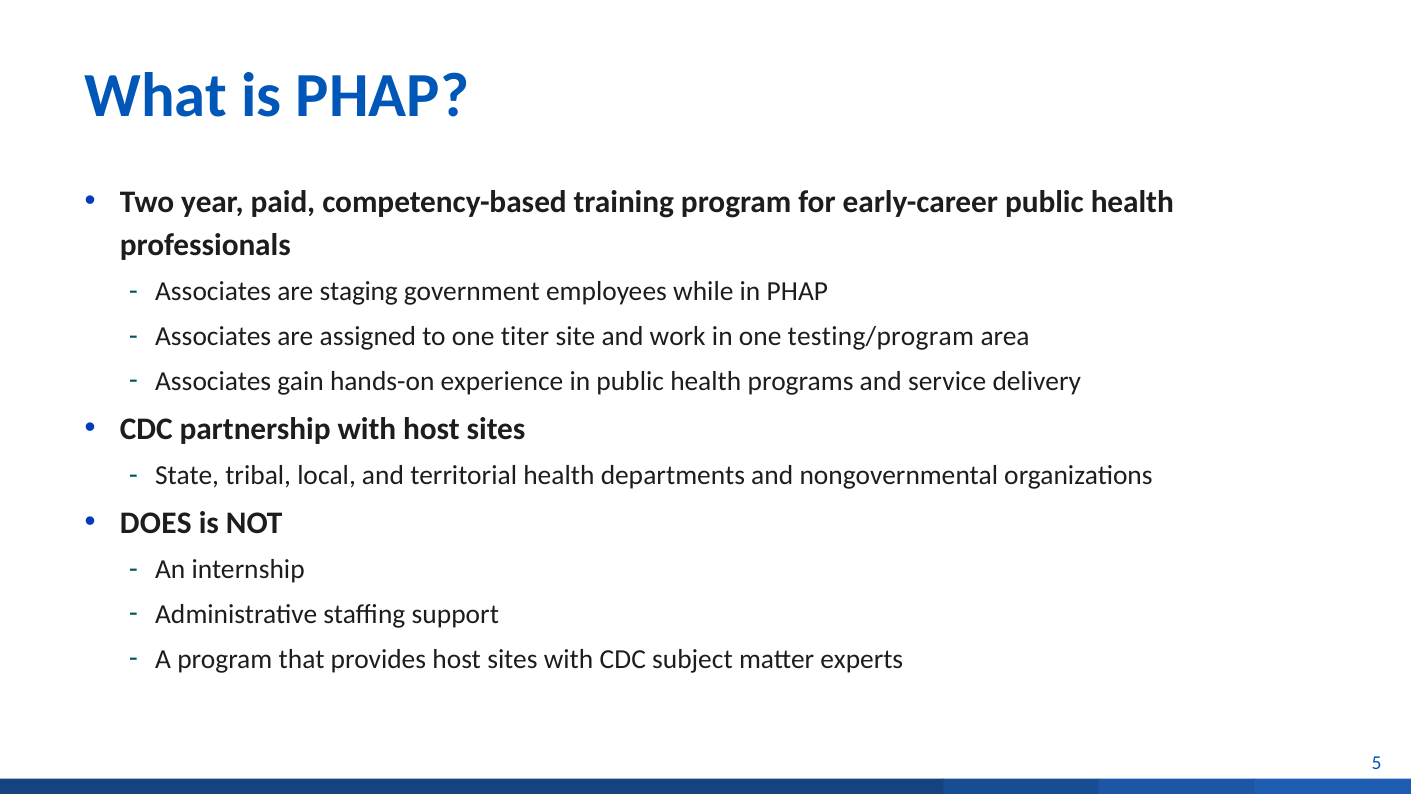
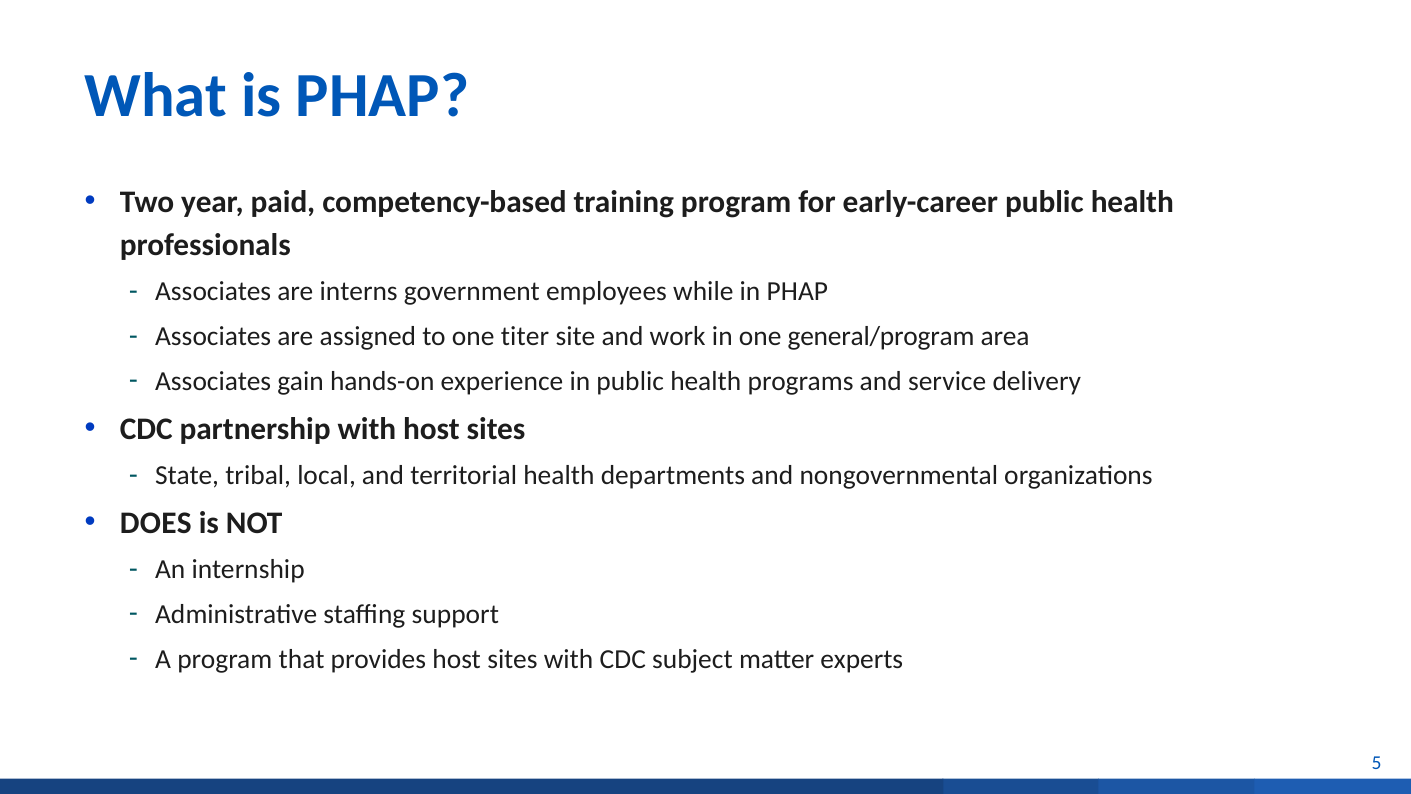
staging: staging -> interns
testing/program: testing/program -> general/program
